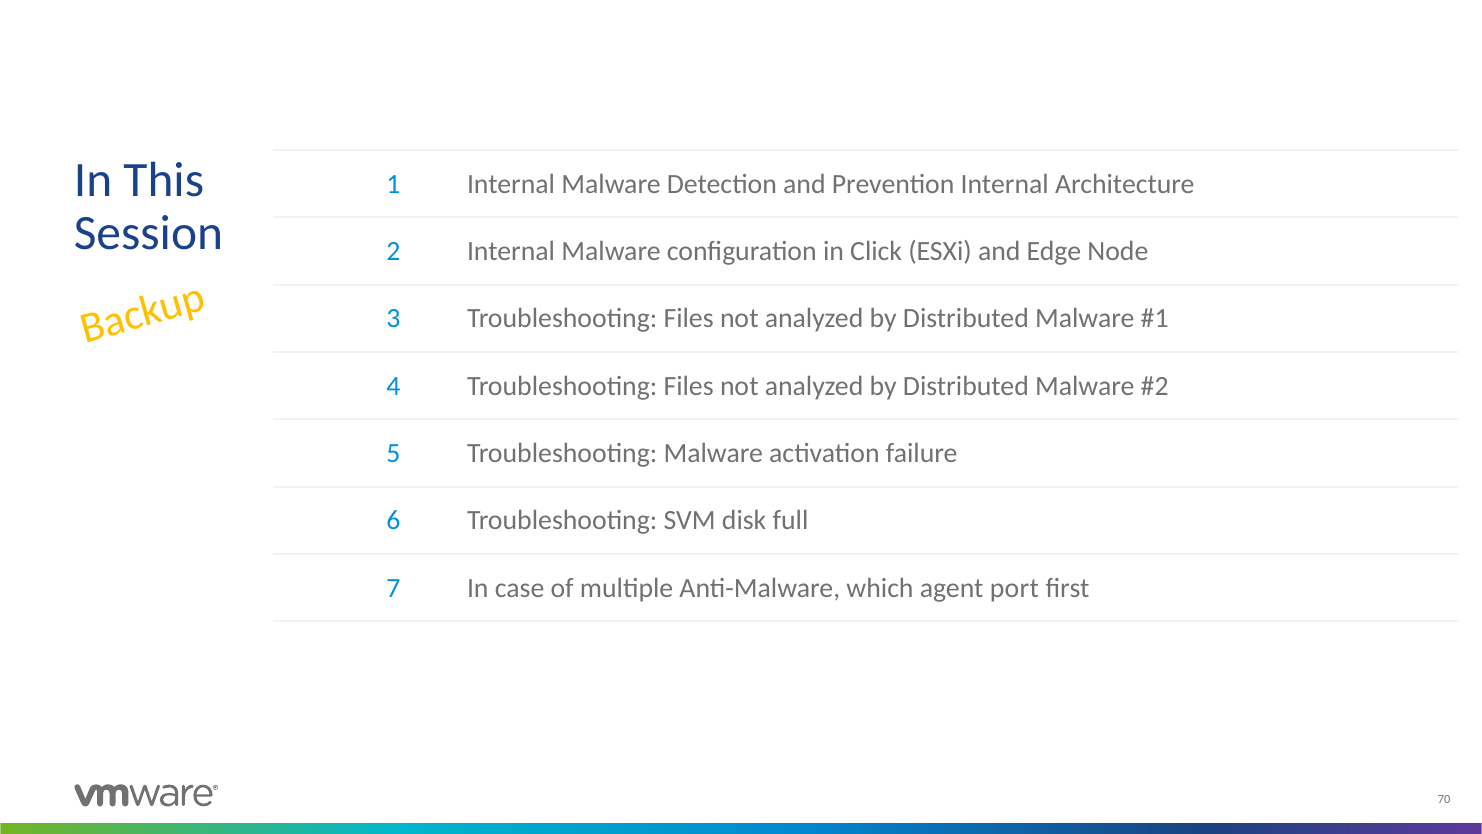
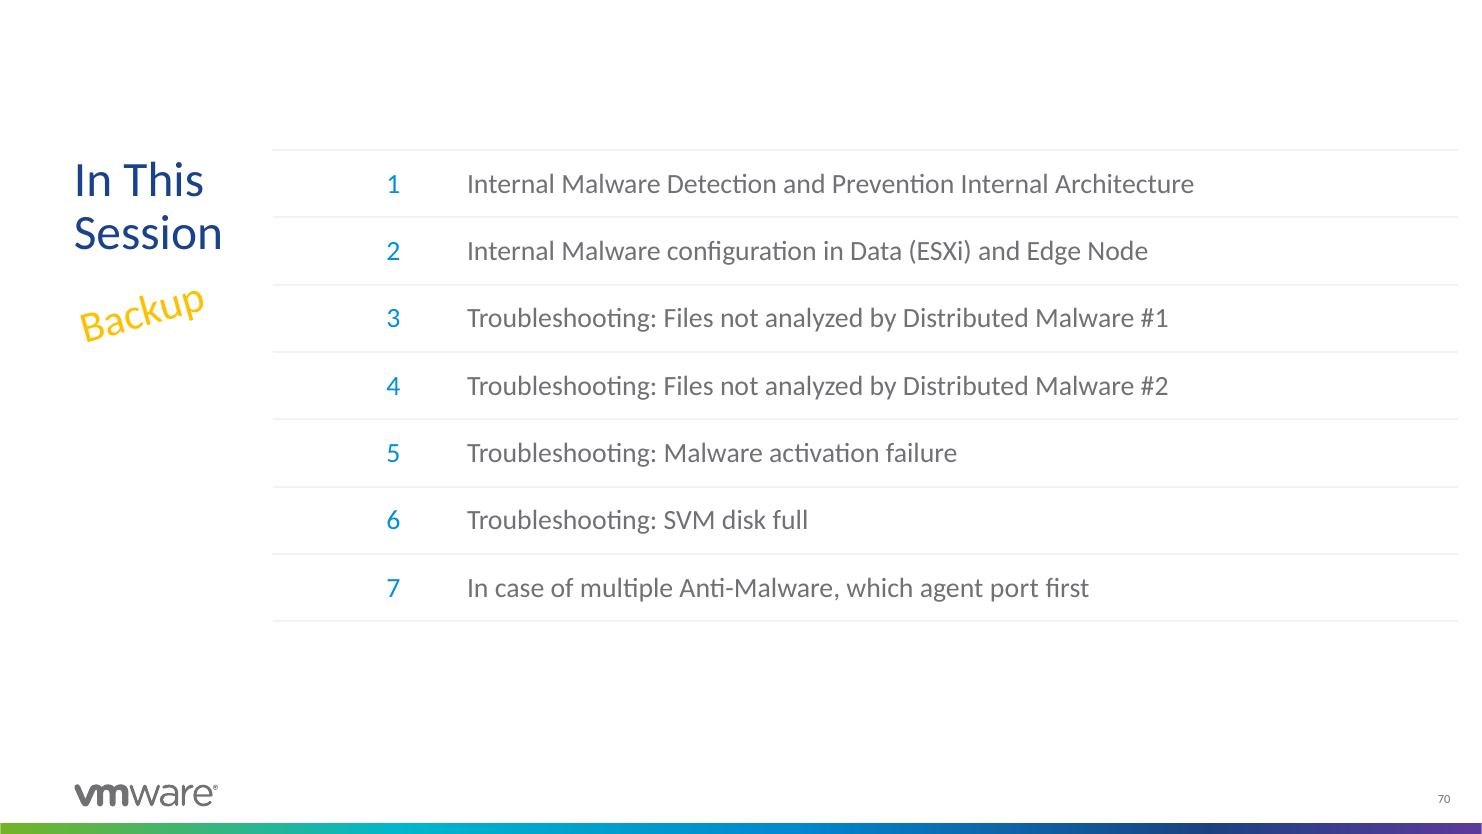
Click: Click -> Data
